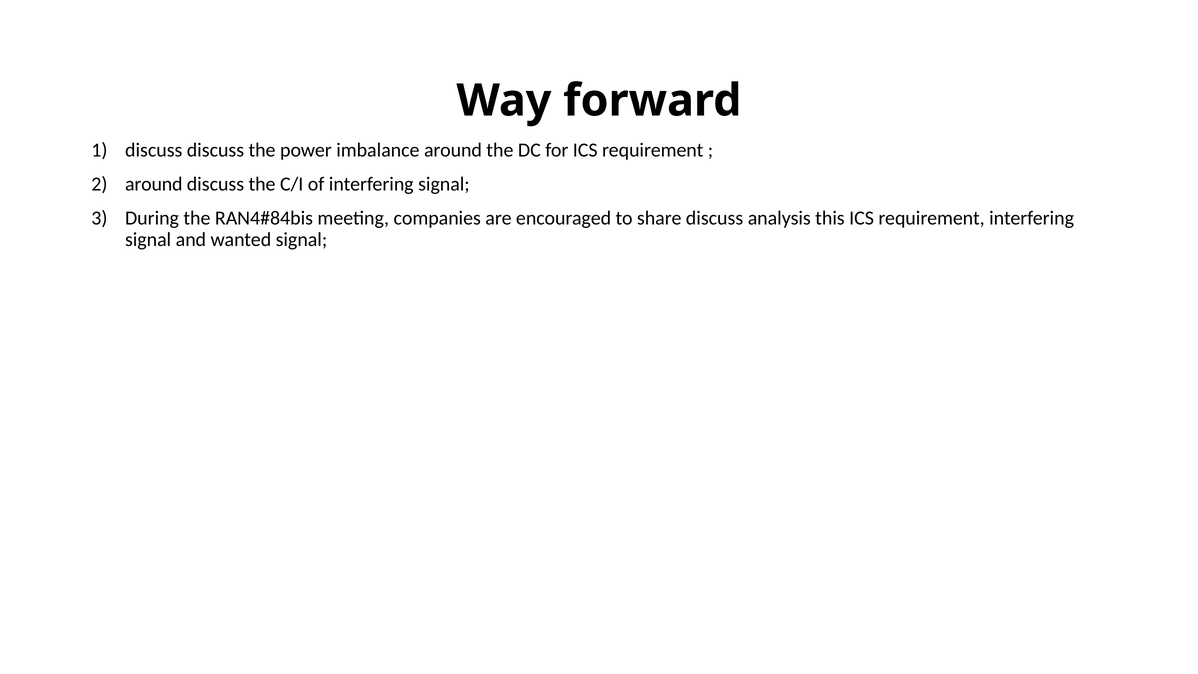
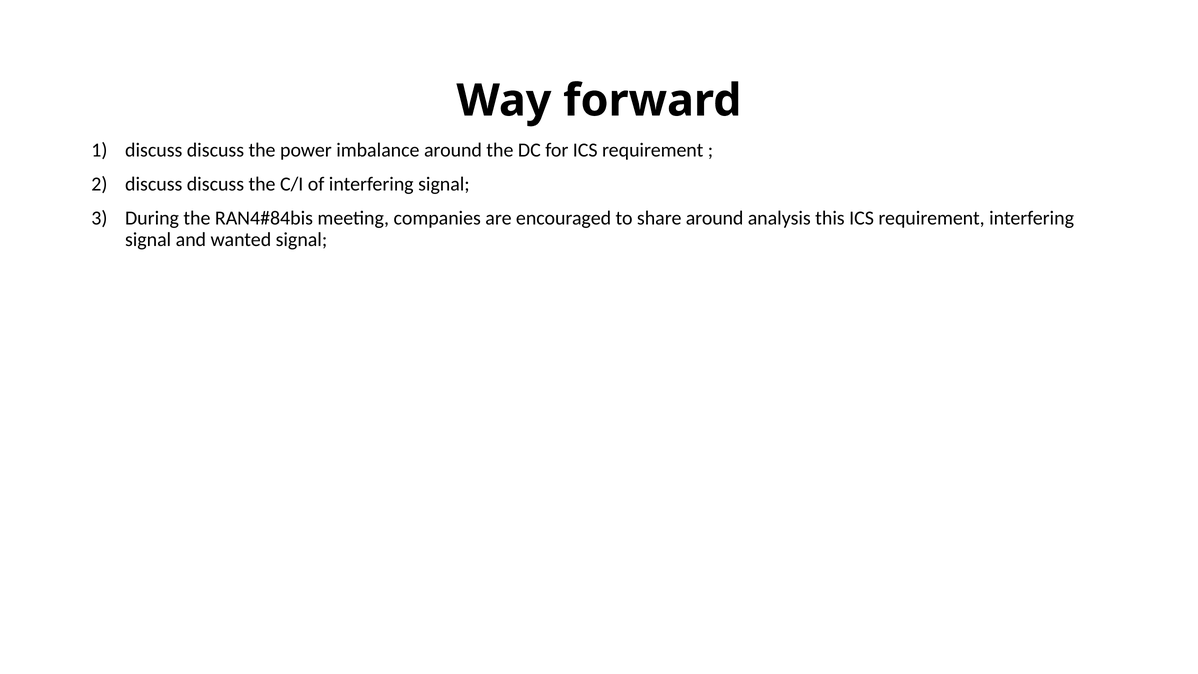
around at (154, 184): around -> discuss
share discuss: discuss -> around
